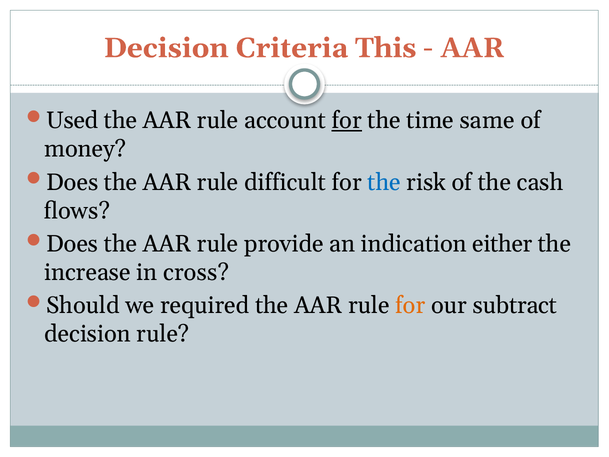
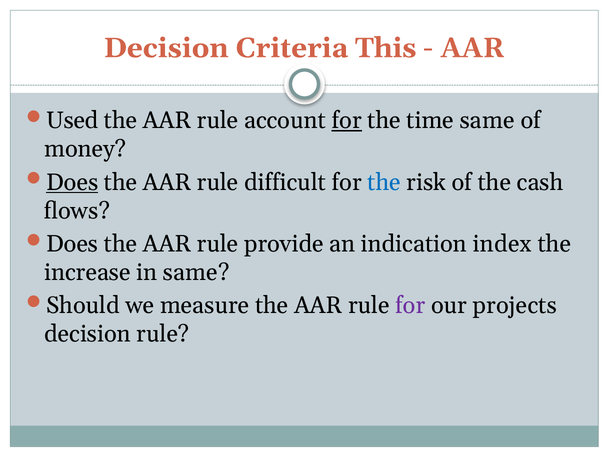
Does at (72, 182) underline: none -> present
either: either -> index
in cross: cross -> same
required: required -> measure
for at (410, 305) colour: orange -> purple
subtract: subtract -> projects
